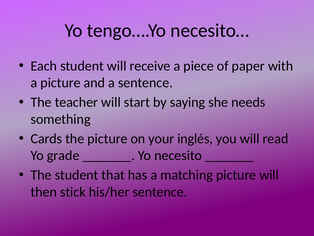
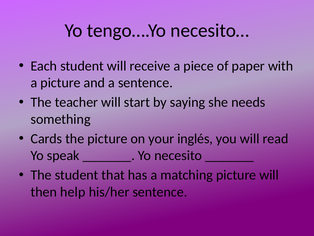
grade: grade -> speak
stick: stick -> help
